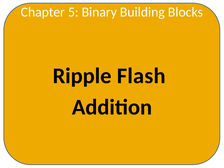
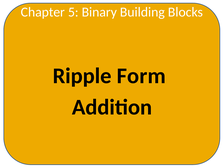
Flash: Flash -> Form
